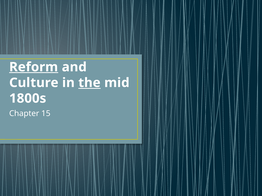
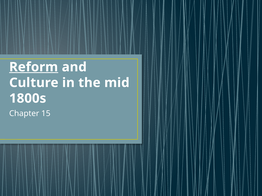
the underline: present -> none
